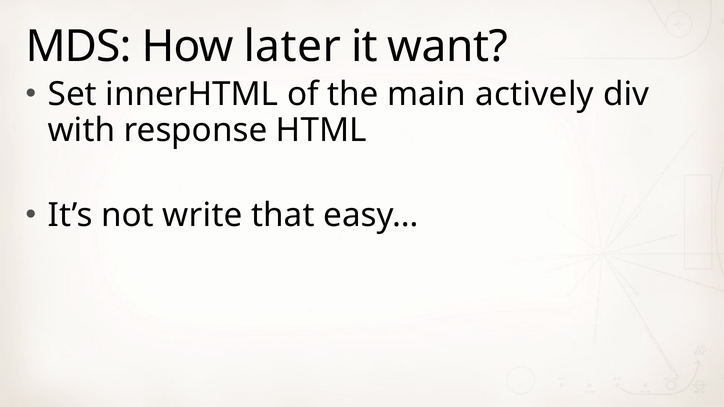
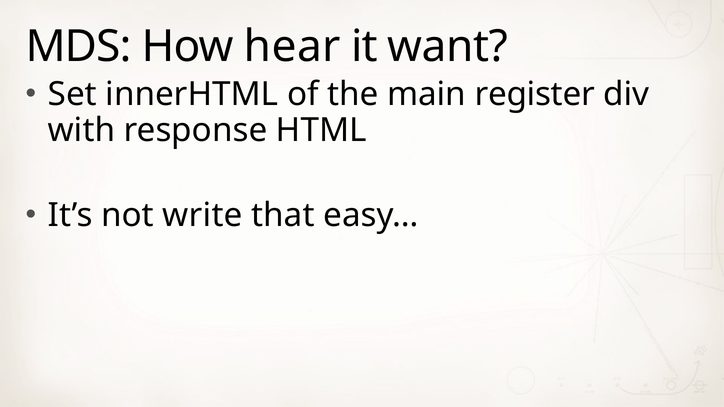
later: later -> hear
actively: actively -> register
